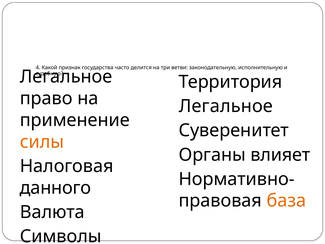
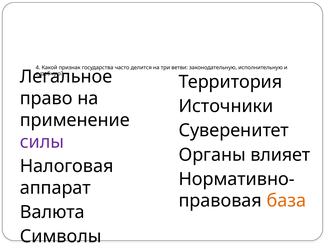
Легальное at (226, 106): Легальное -> Источники
силы colour: orange -> purple
данного: данного -> аппарат
